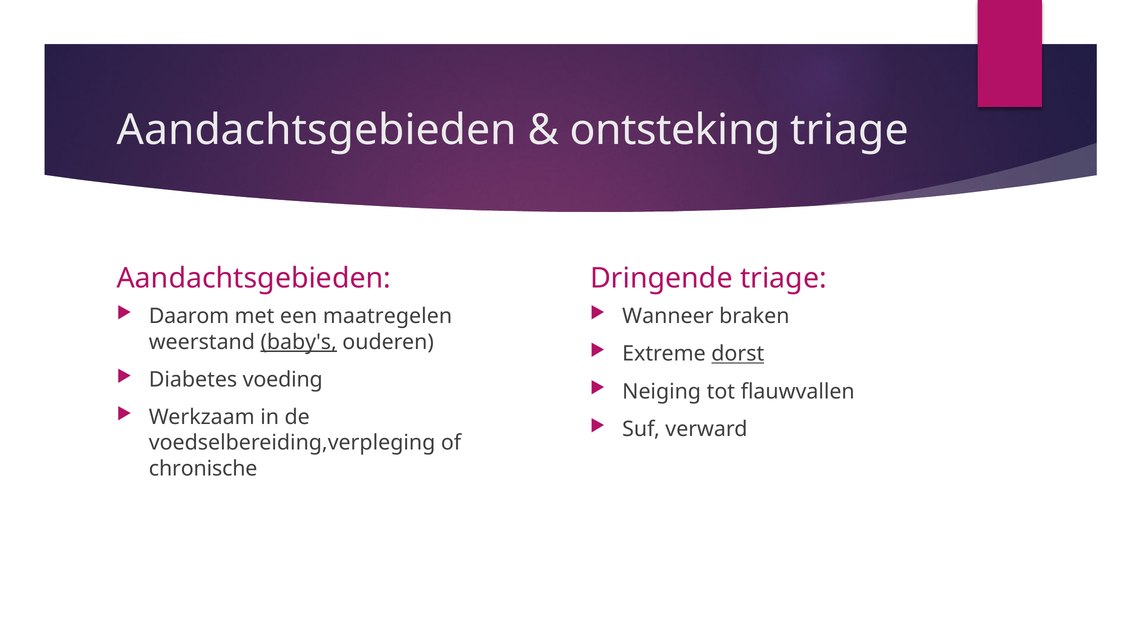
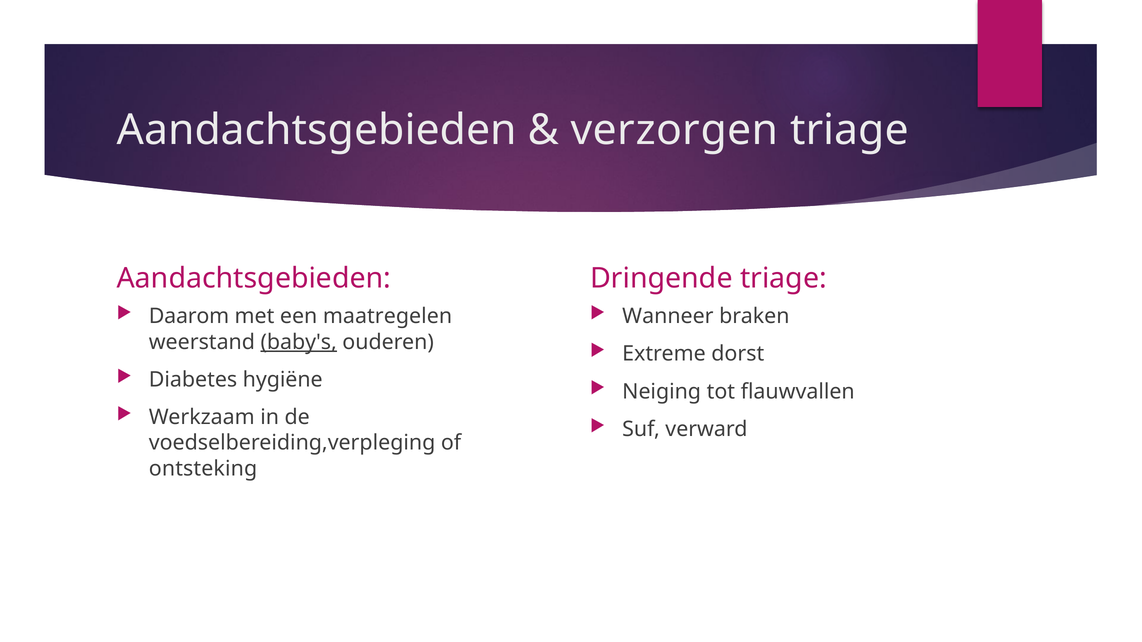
ontsteking: ontsteking -> verzorgen
dorst underline: present -> none
voeding: voeding -> hygiëne
chronische: chronische -> ontsteking
